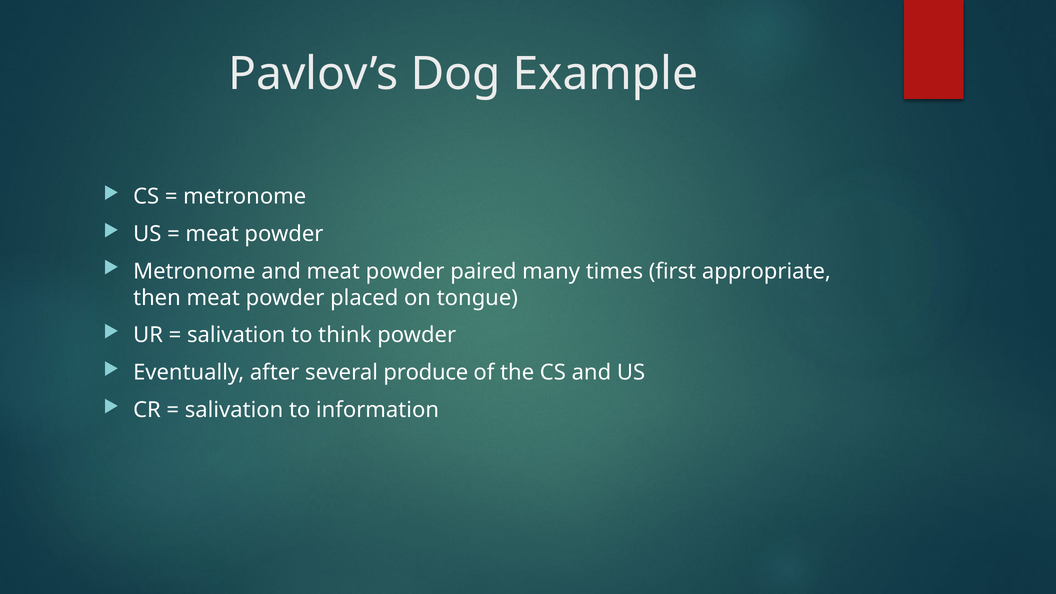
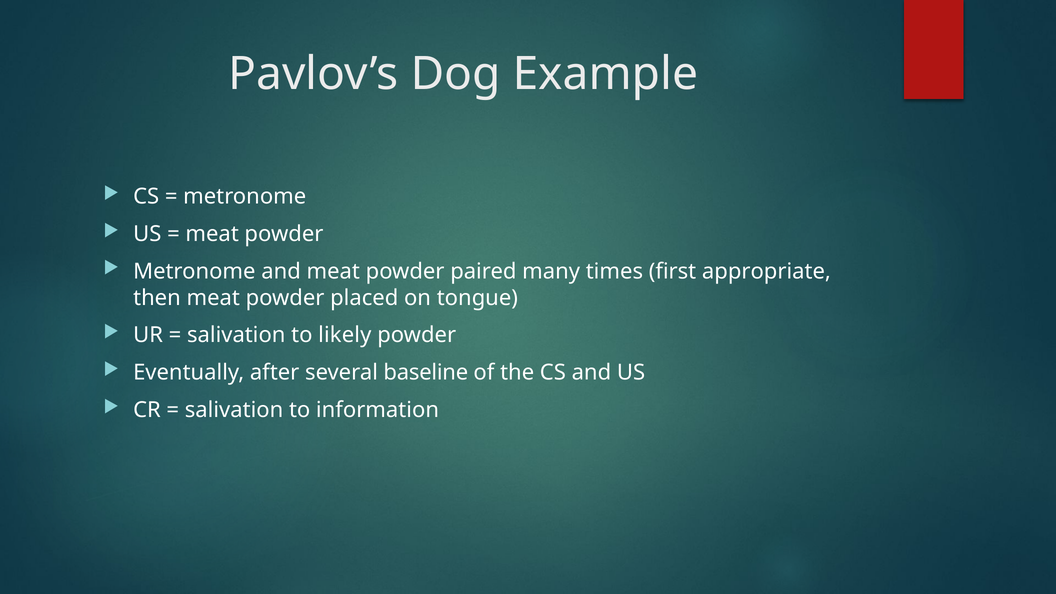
think: think -> likely
produce: produce -> baseline
